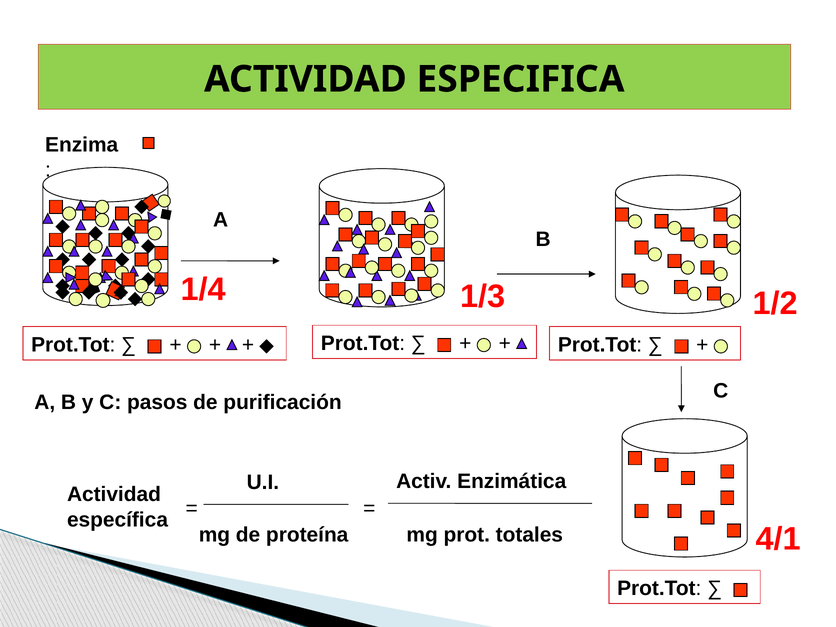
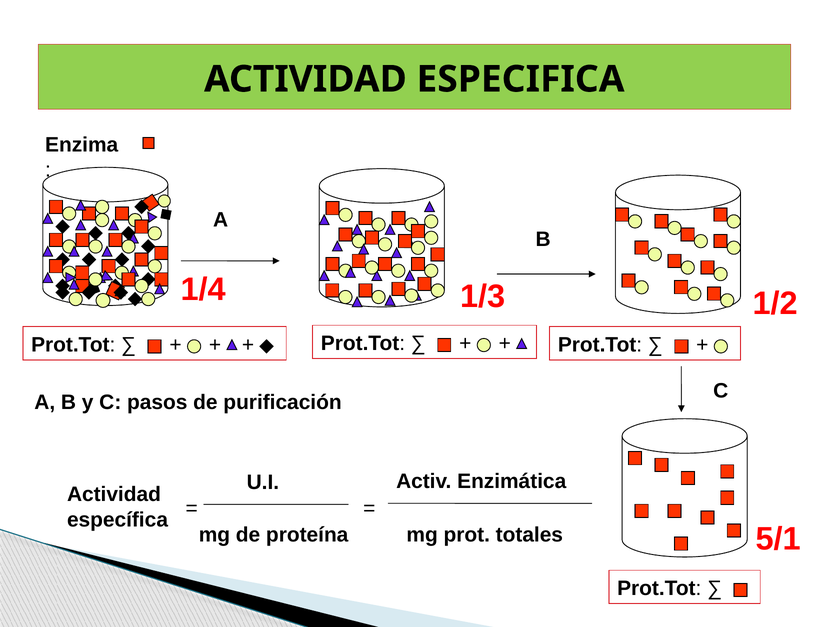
4/1: 4/1 -> 5/1
